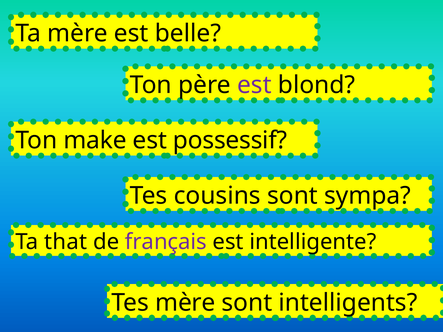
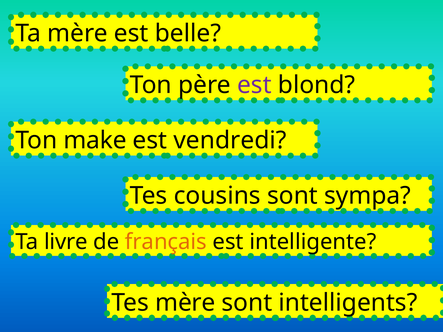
possessif: possessif -> vendredi
that: that -> livre
français colour: purple -> orange
